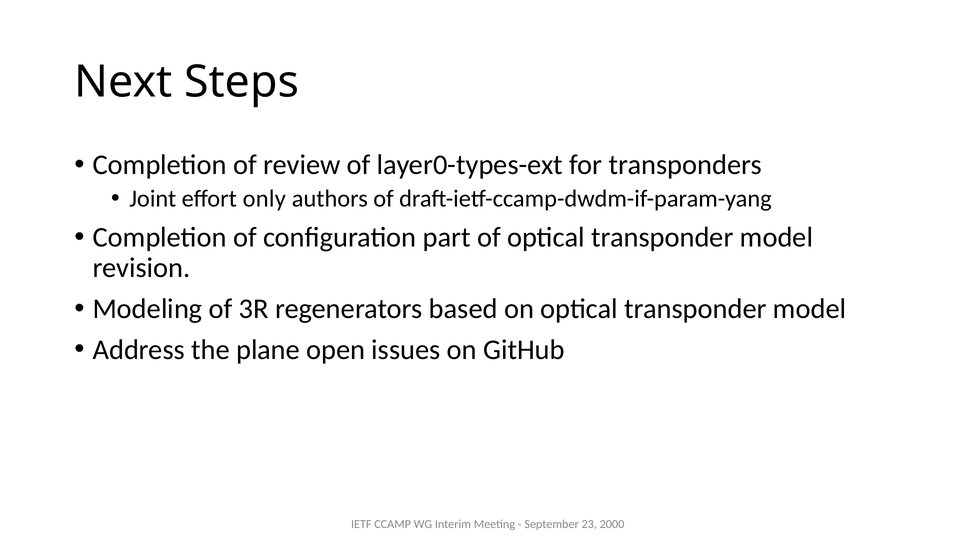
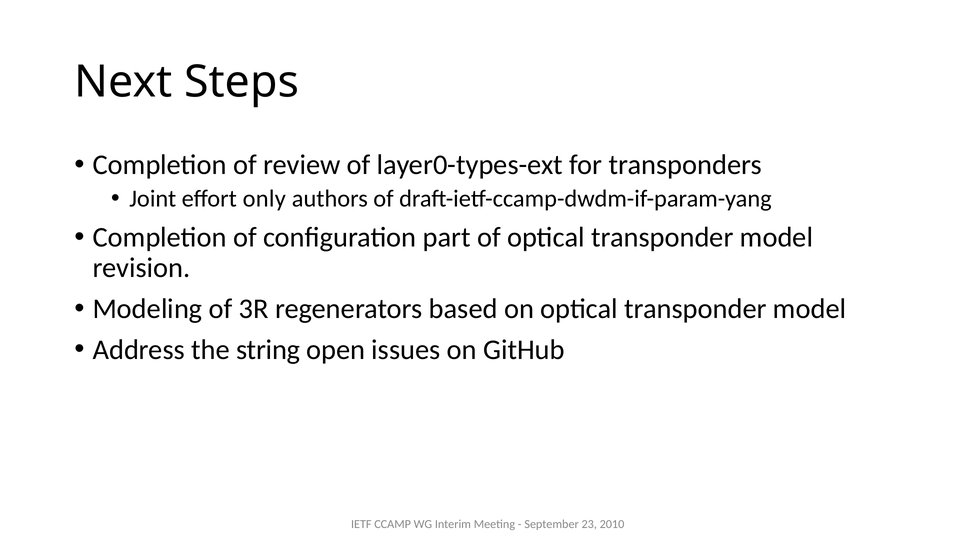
plane: plane -> string
2000: 2000 -> 2010
